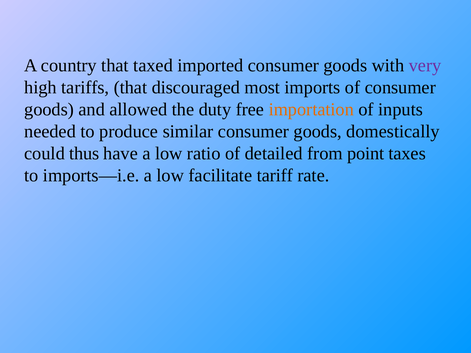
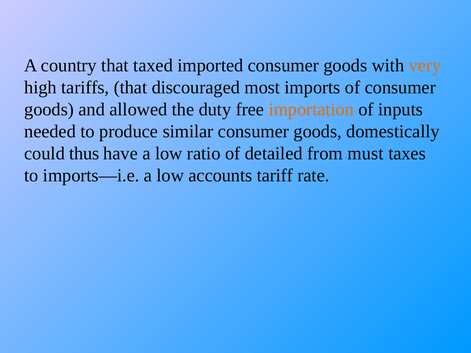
very colour: purple -> orange
point: point -> must
facilitate: facilitate -> accounts
